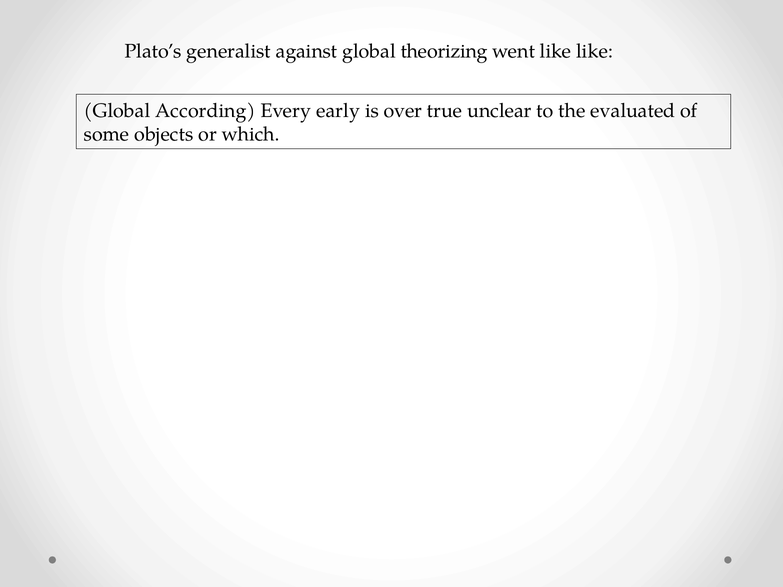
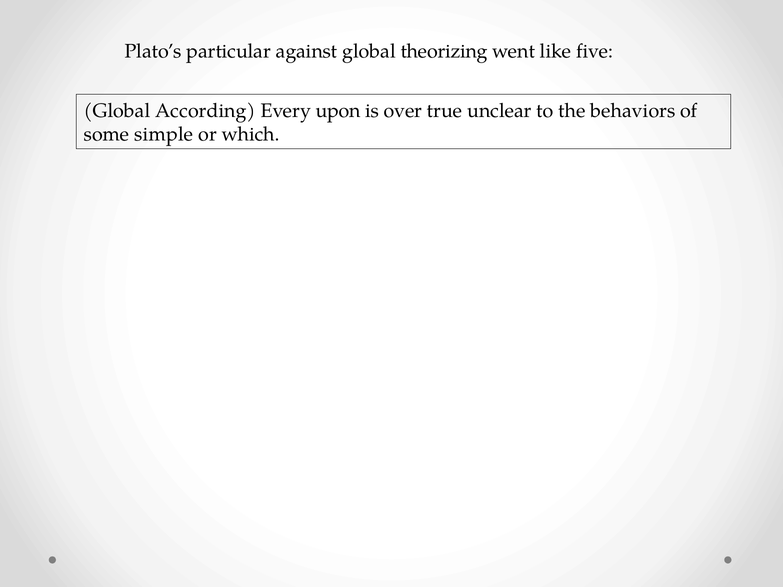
generalist: generalist -> particular
like like: like -> five
early: early -> upon
evaluated: evaluated -> behaviors
objects: objects -> simple
